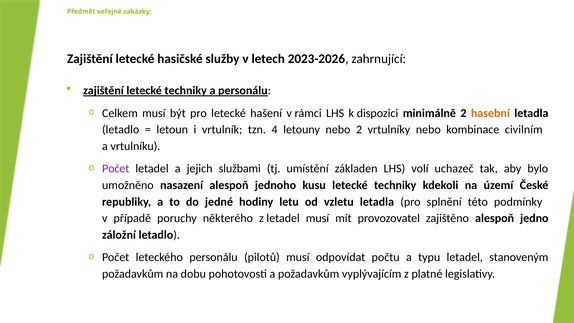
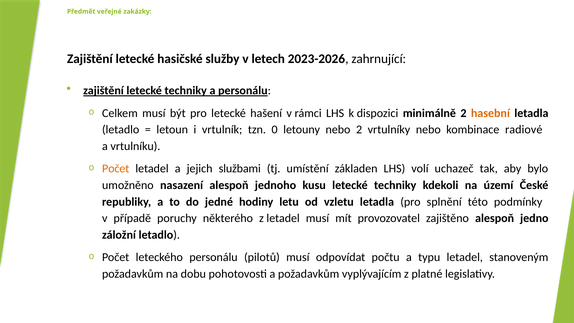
4: 4 -> 0
civilním: civilním -> radiové
Počet at (116, 169) colour: purple -> orange
